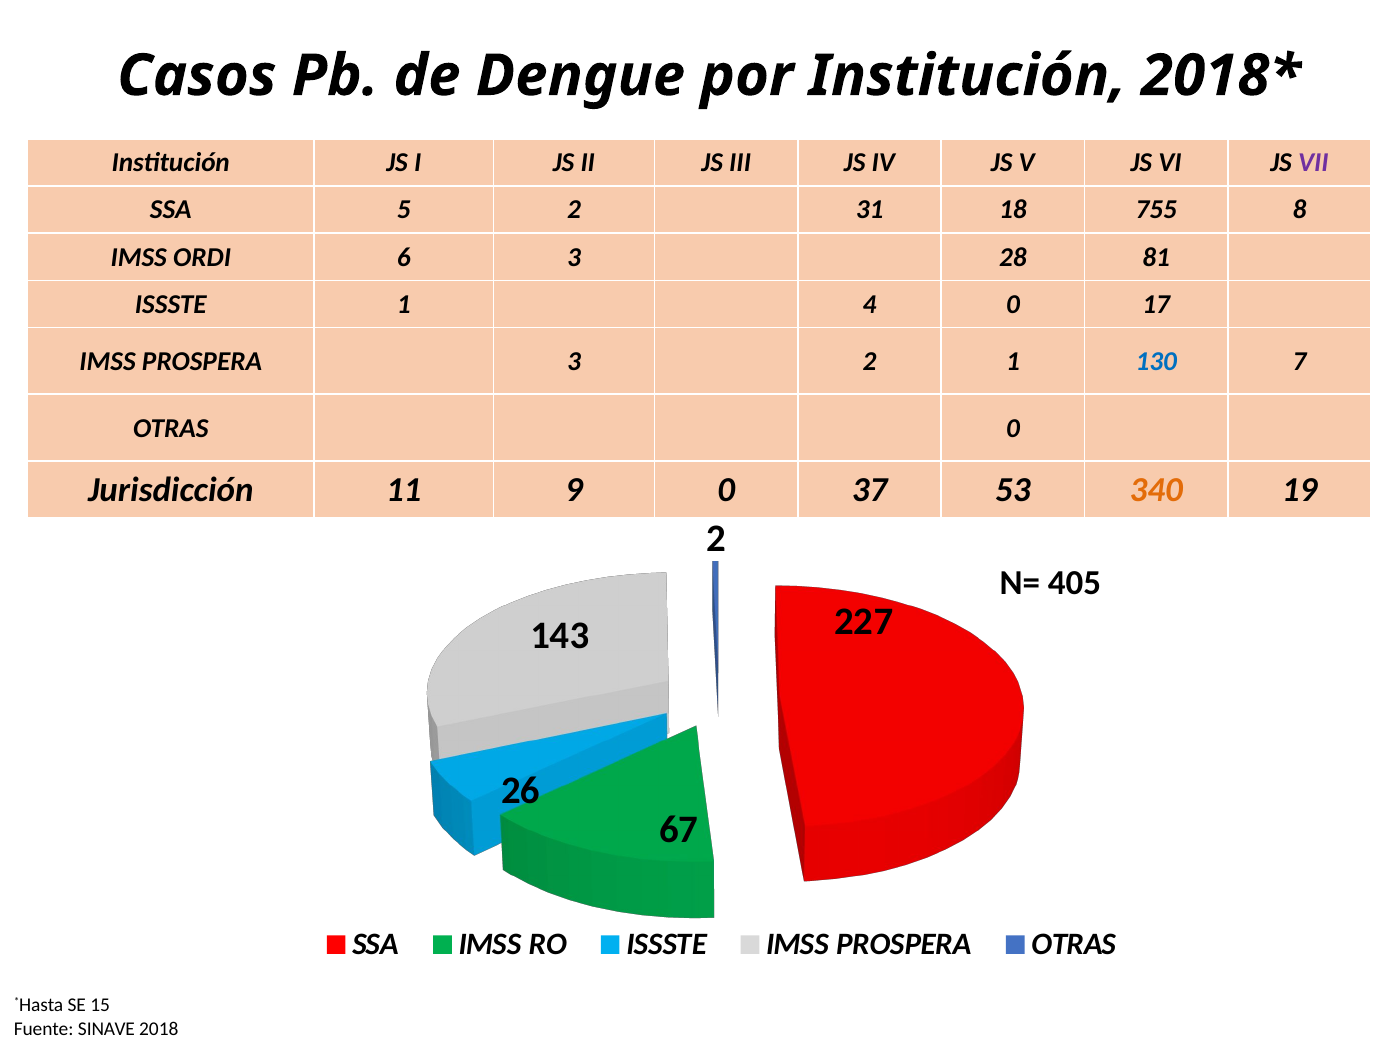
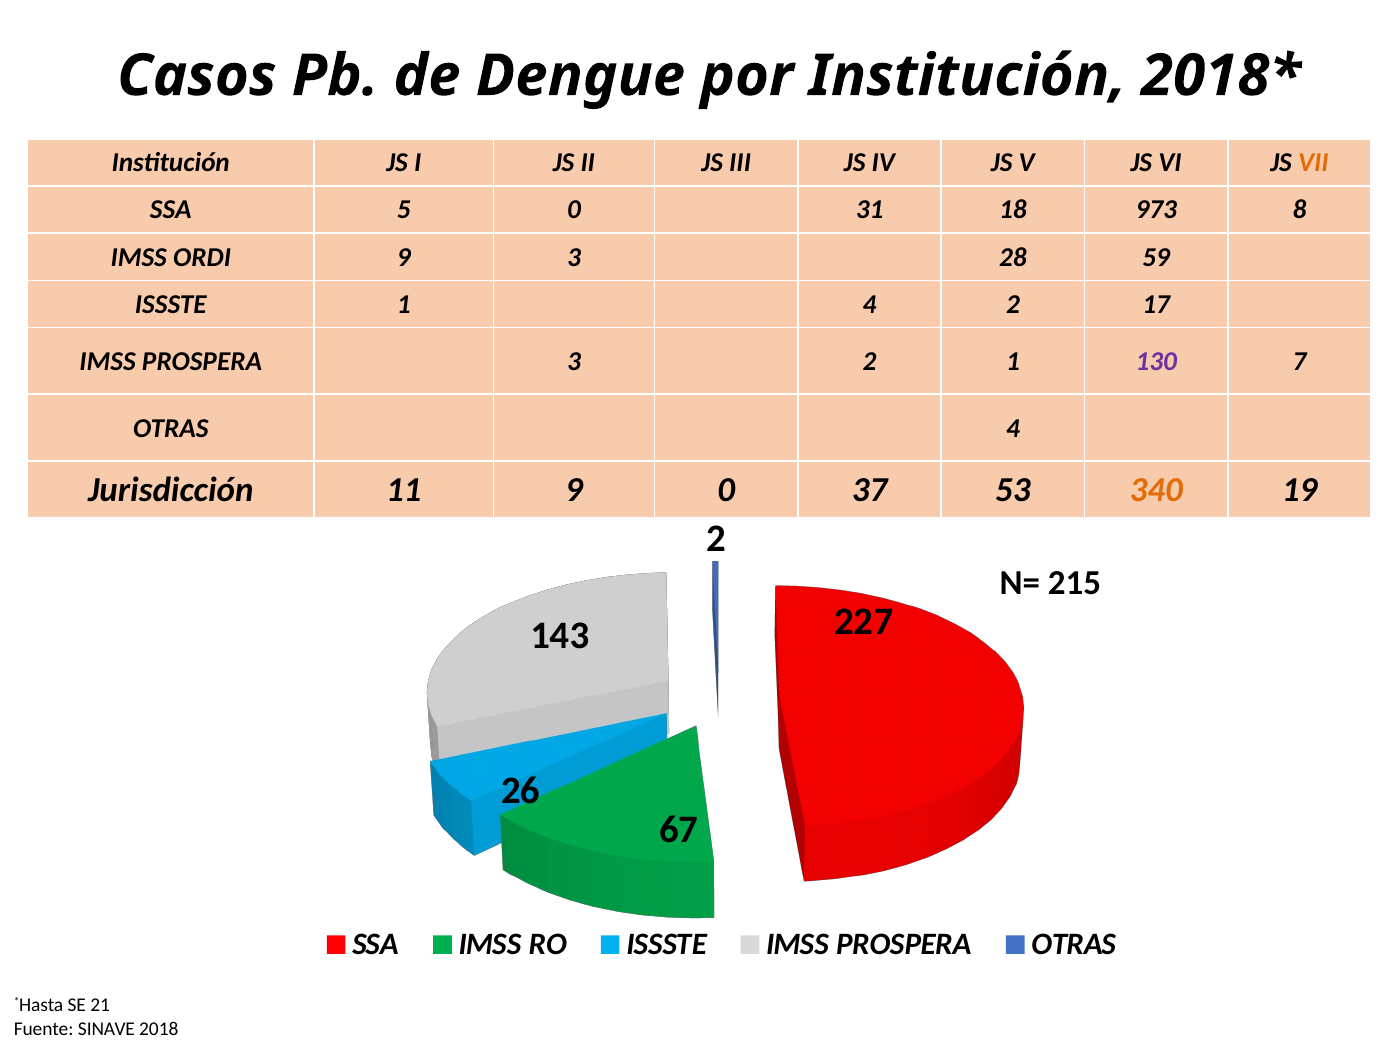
VII colour: purple -> orange
5 2: 2 -> 0
755: 755 -> 973
ORDI 6: 6 -> 9
81: 81 -> 59
4 0: 0 -> 2
130 colour: blue -> purple
OTRAS 0: 0 -> 4
405: 405 -> 215
15: 15 -> 21
